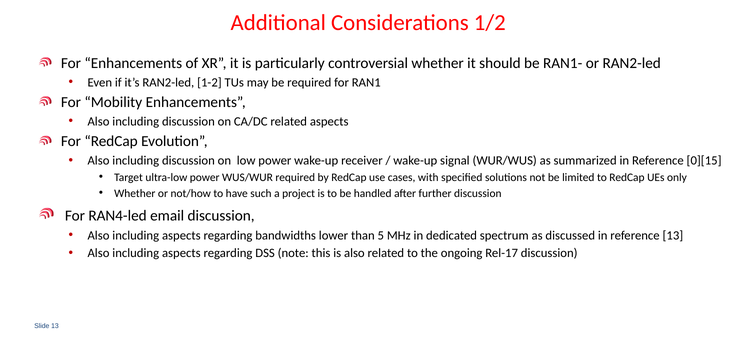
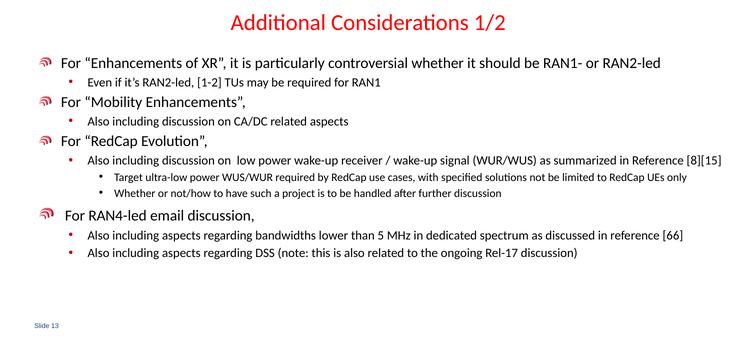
0][15: 0][15 -> 8][15
reference 13: 13 -> 66
